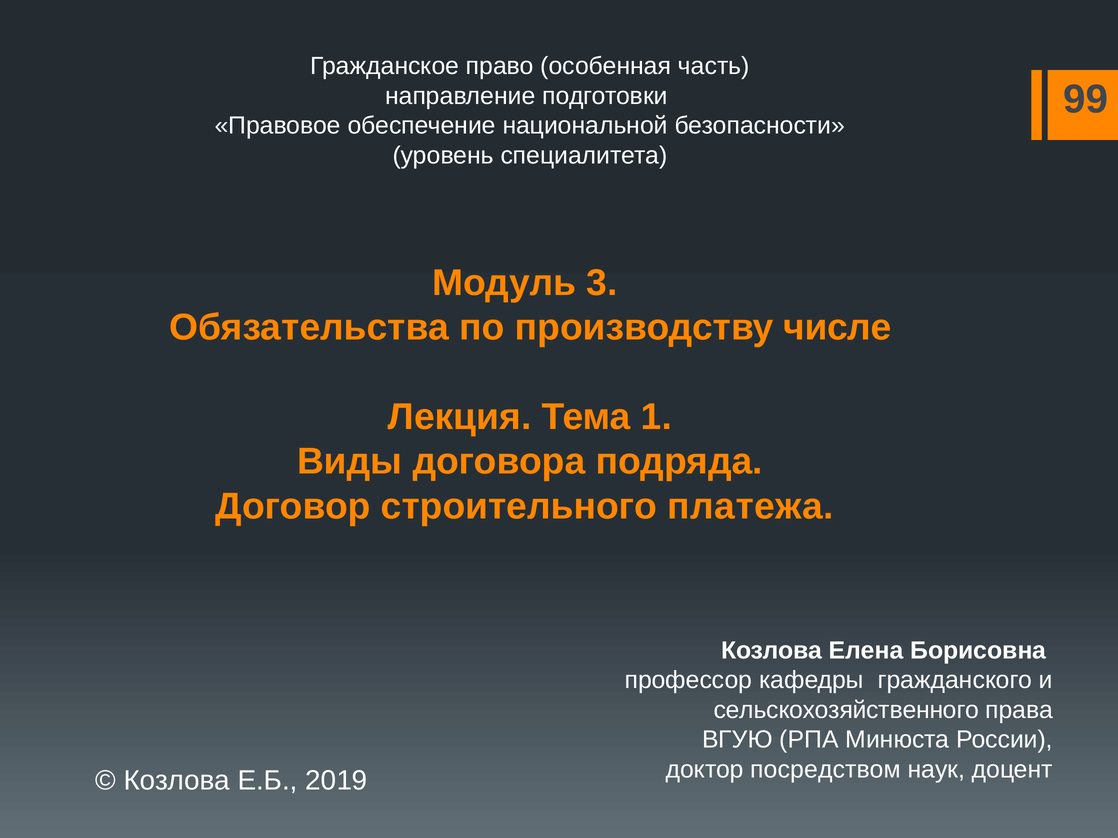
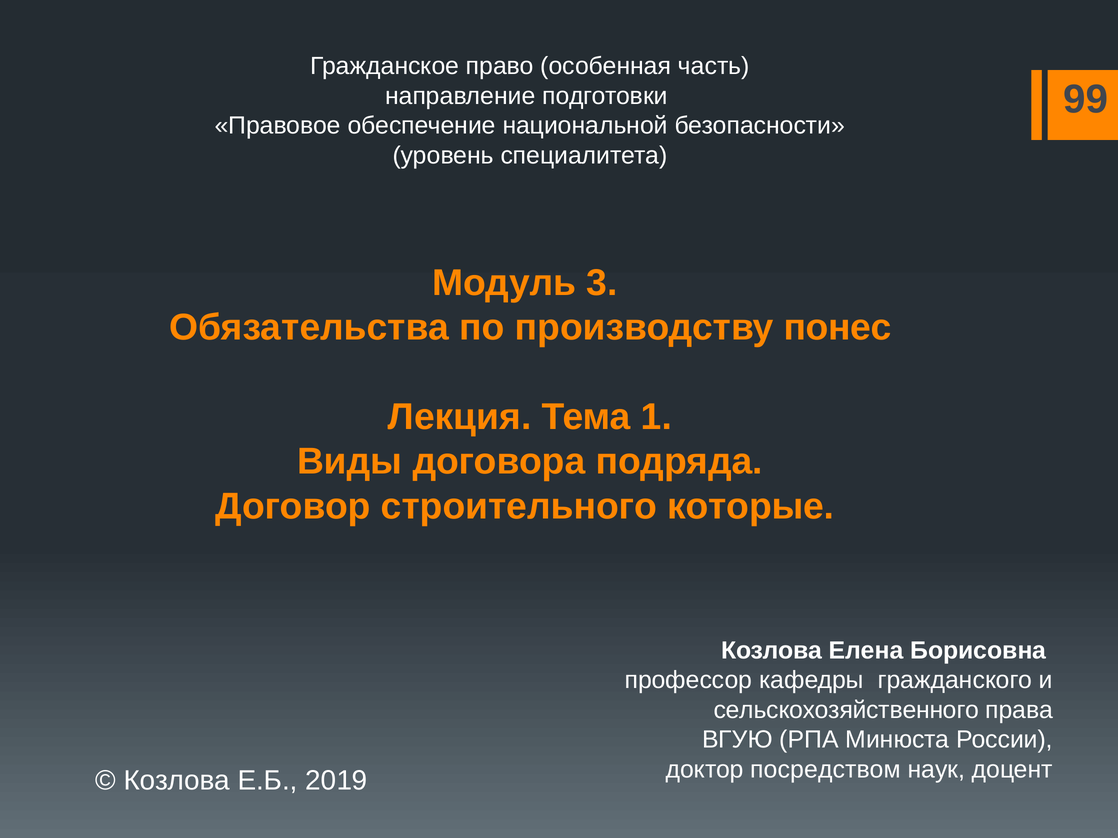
числе: числе -> понес
платежа: платежа -> которые
